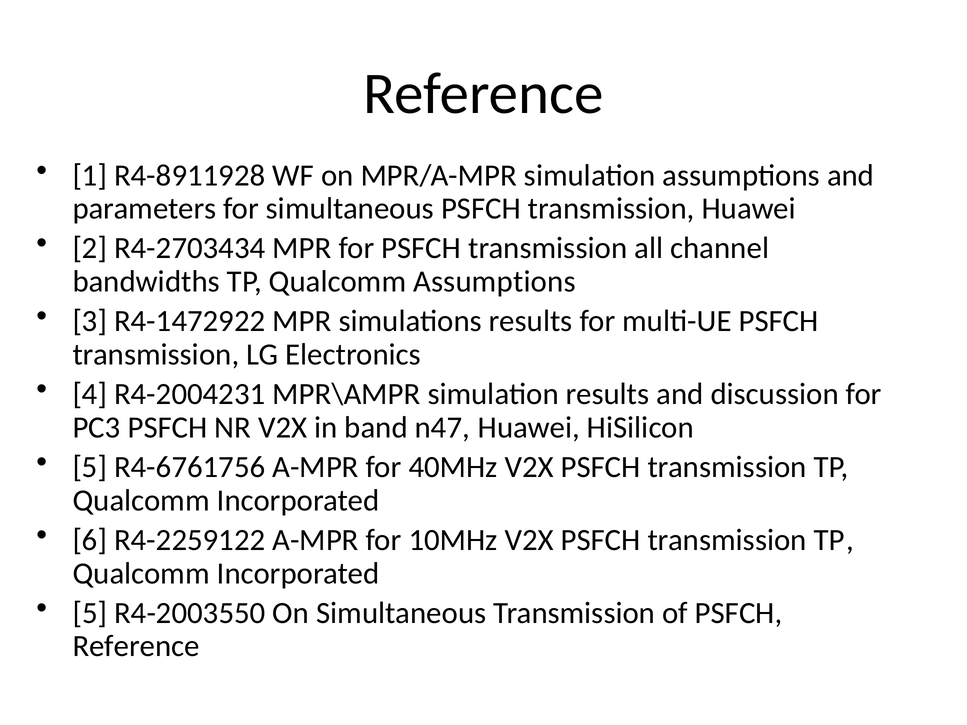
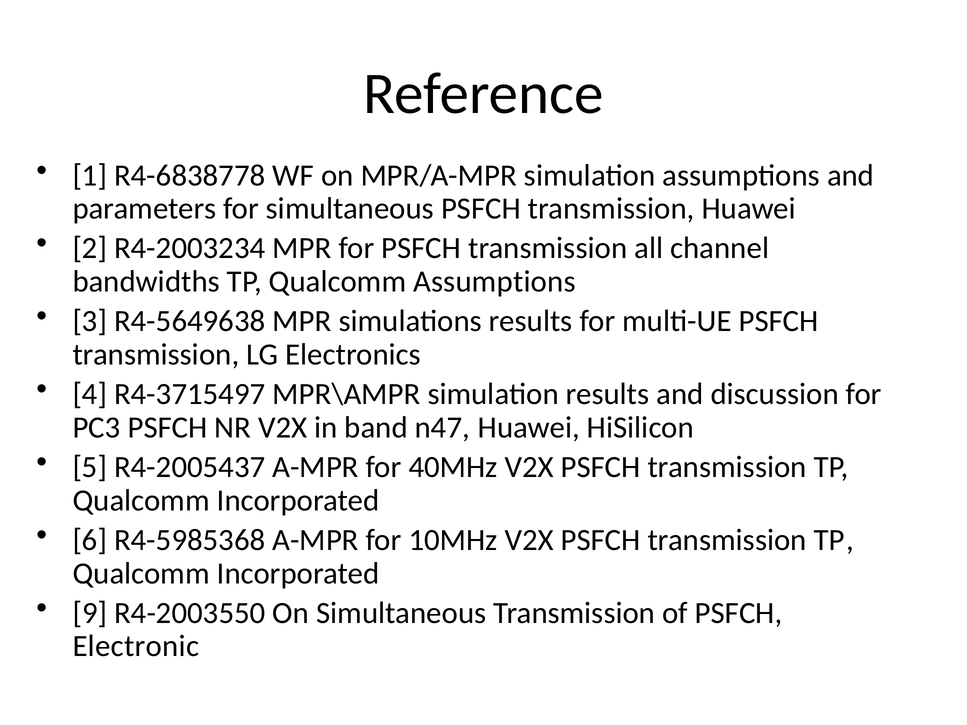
R4-8911928: R4-8911928 -> R4-6838778
R4-2703434: R4-2703434 -> R4-2003234
R4-1472922: R4-1472922 -> R4-5649638
R4-2004231: R4-2004231 -> R4-3715497
R4-6761756: R4-6761756 -> R4-2005437
R4-2259122: R4-2259122 -> R4-5985368
5 at (90, 613): 5 -> 9
Reference at (136, 646): Reference -> Electronic
